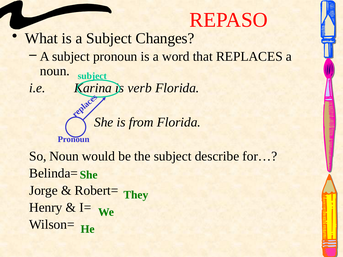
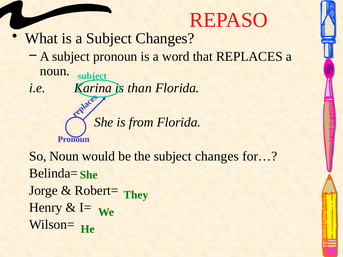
verb: verb -> than
the subject describe: describe -> changes
